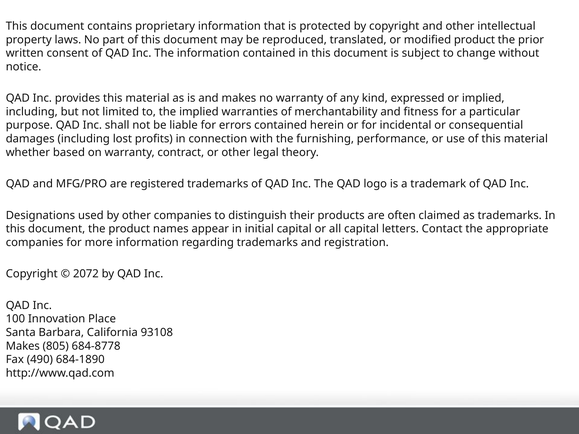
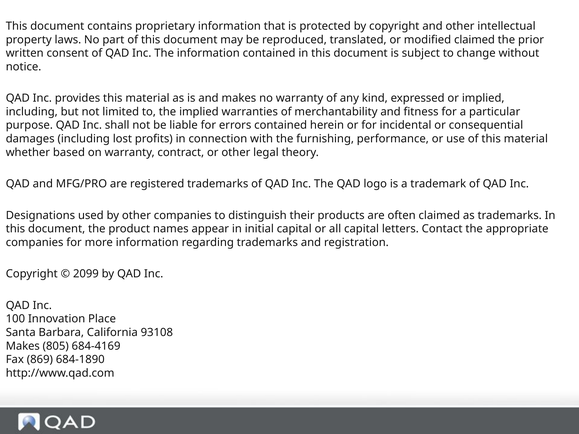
modified product: product -> claimed
2072: 2072 -> 2099
684-8778: 684-8778 -> 684-4169
490: 490 -> 869
